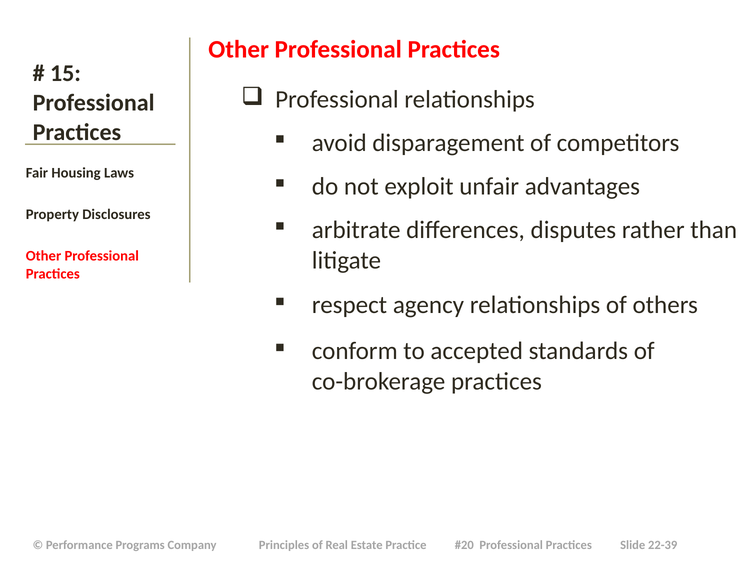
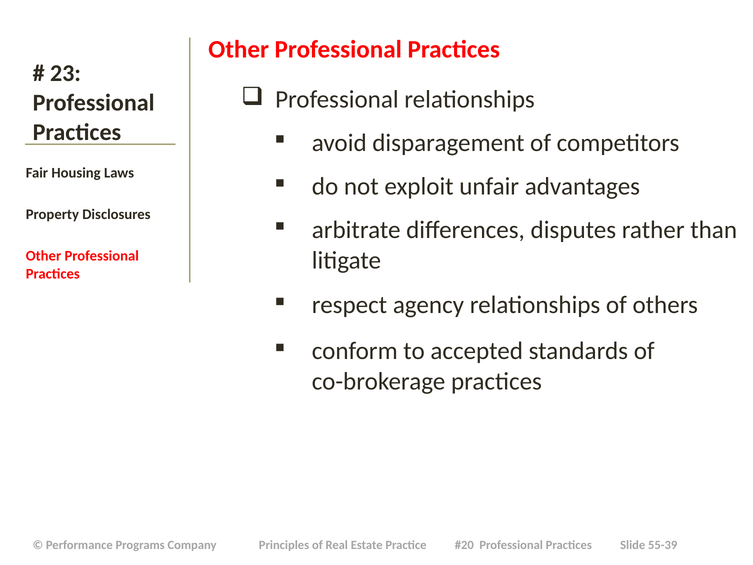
15: 15 -> 23
22-39: 22-39 -> 55-39
